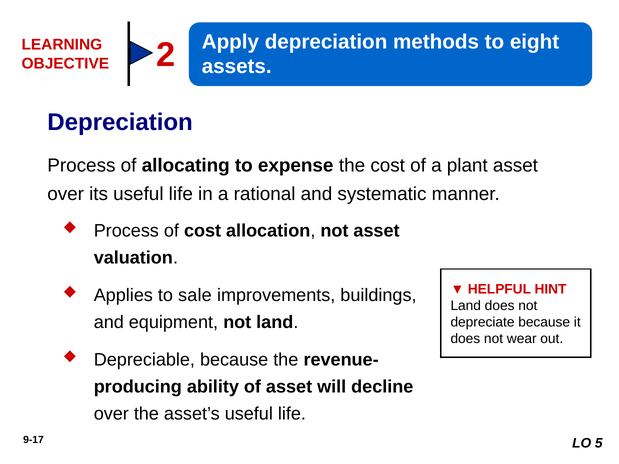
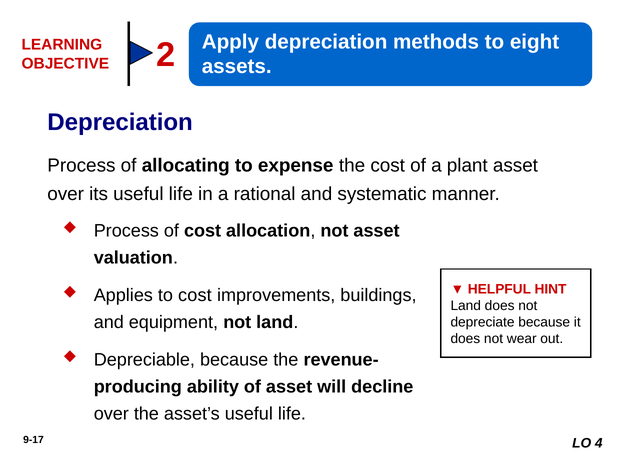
to sale: sale -> cost
5: 5 -> 4
